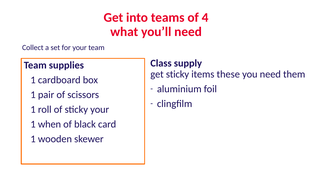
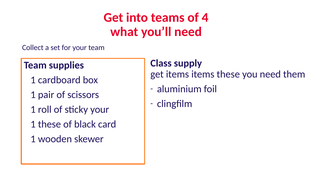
get sticky: sticky -> items
1 when: when -> these
